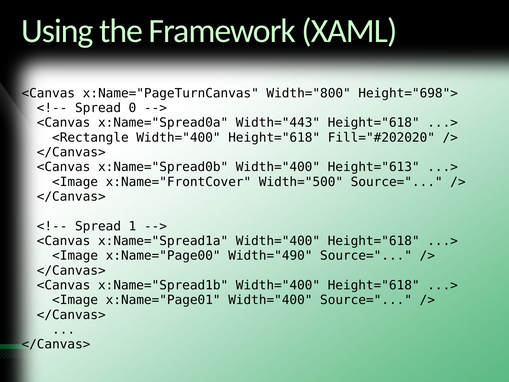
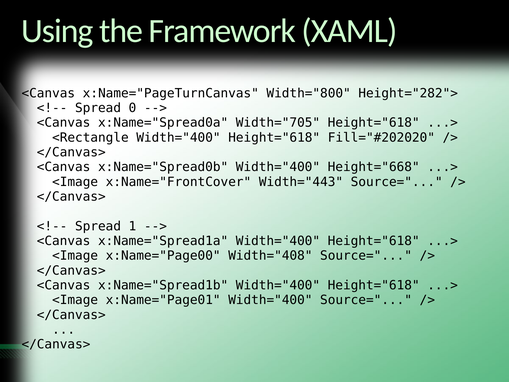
Height="698">: Height="698"> -> Height="282">
Width="443: Width="443 -> Width="705
Height="613: Height="613 -> Height="668
Width="500: Width="500 -> Width="443
Width="490: Width="490 -> Width="408
